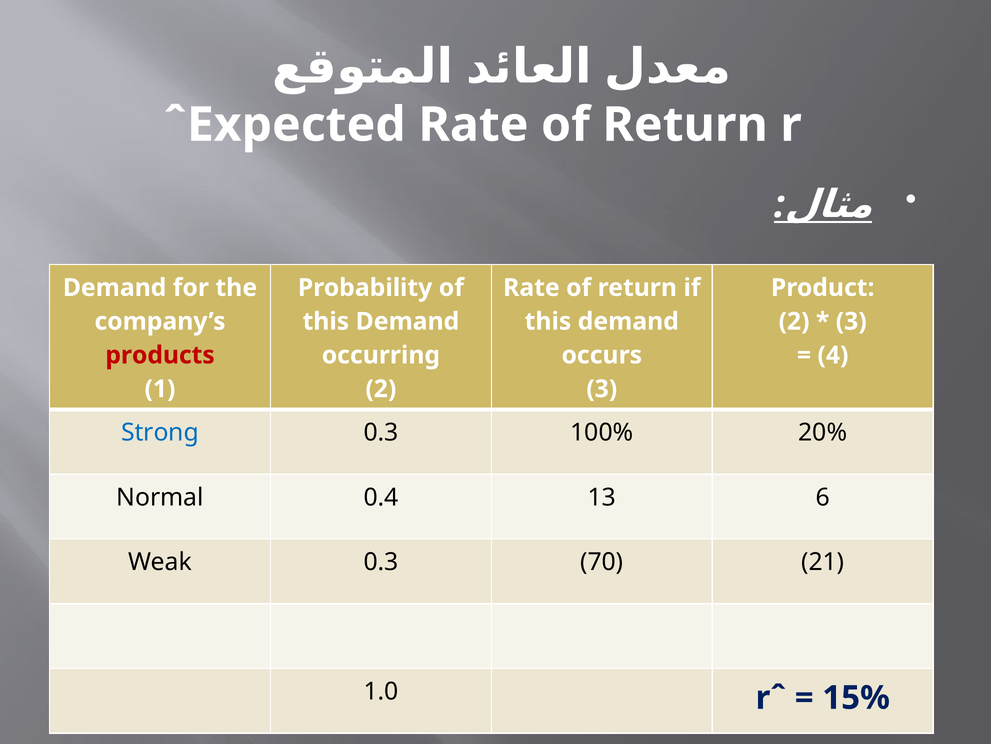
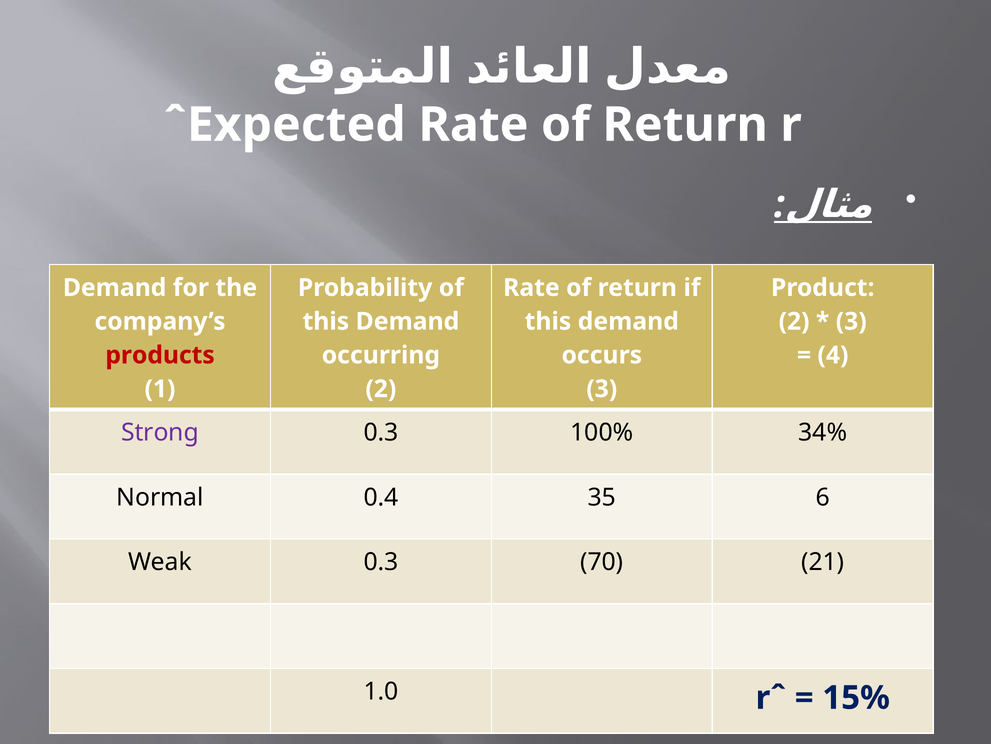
Strong colour: blue -> purple
20%: 20% -> 34%
13: 13 -> 35
